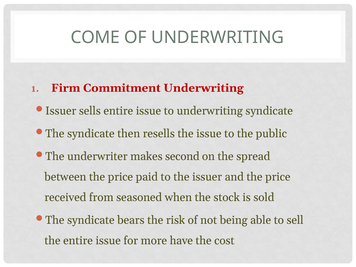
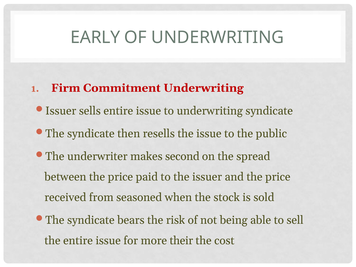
COME: COME -> EARLY
have: have -> their
